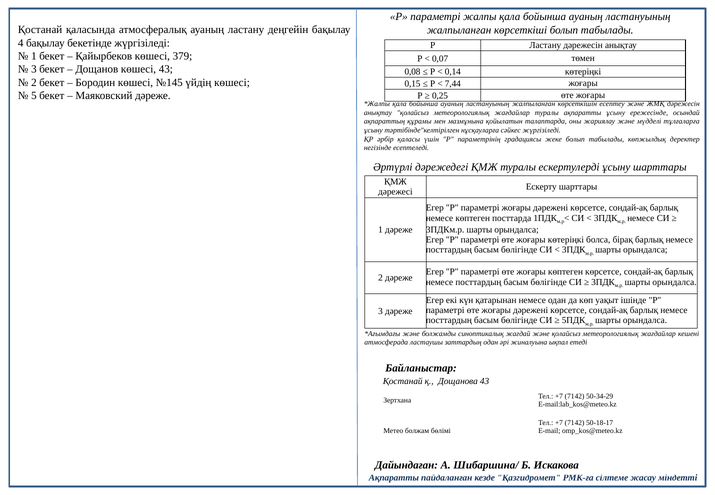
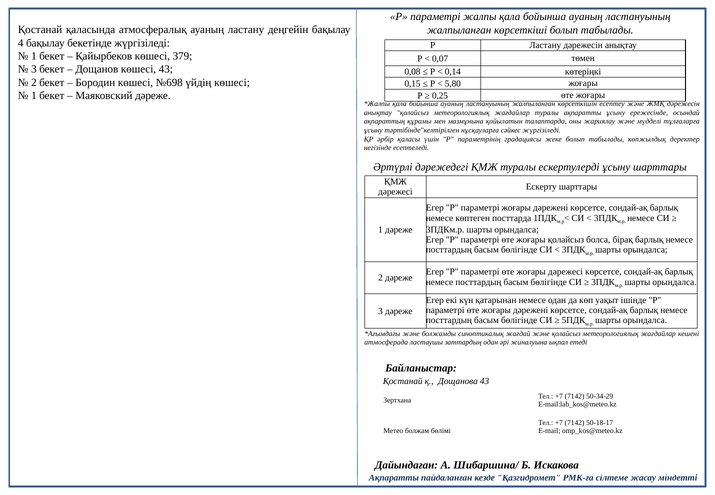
№145: №145 -> №698
7,44: 7,44 -> 5,80
5 at (34, 96): 5 -> 1
жоғары көтеріңкі: көтеріңкі -> қолайсыз
жоғары көптеген: көптеген -> дәрежесі
